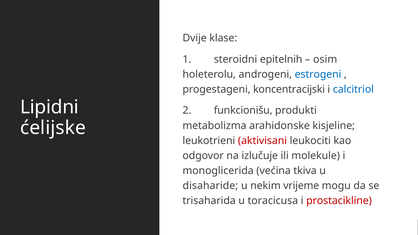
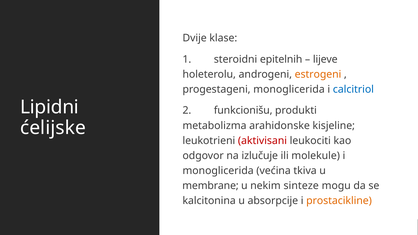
osim: osim -> lijeve
estrogeni colour: blue -> orange
progestageni koncentracijski: koncentracijski -> monoglicerida
disaharide: disaharide -> membrane
vrijeme: vrijeme -> sinteze
trisaharida: trisaharida -> kalcitonina
toracicusa: toracicusa -> absorpcije
prostacikline colour: red -> orange
